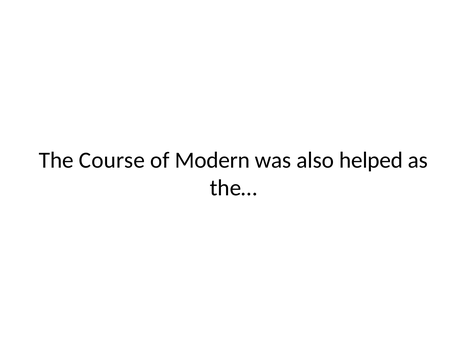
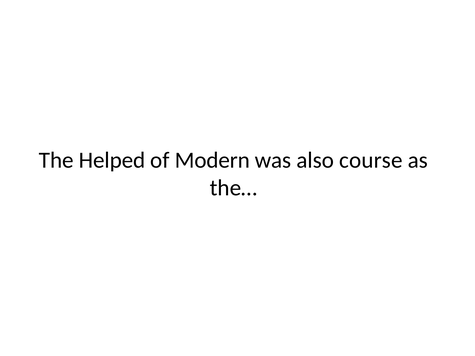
Course: Course -> Helped
helped: helped -> course
